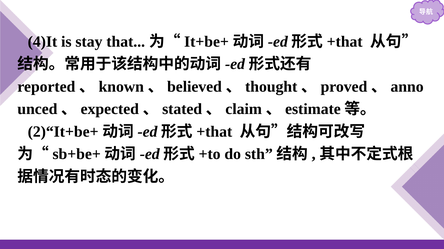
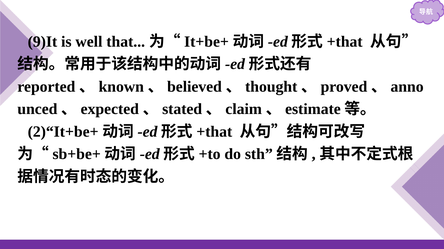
4)It: 4)It -> 9)It
stay: stay -> well
